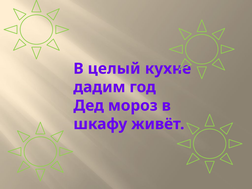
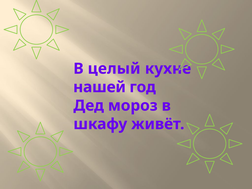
дадим: дадим -> нашей
